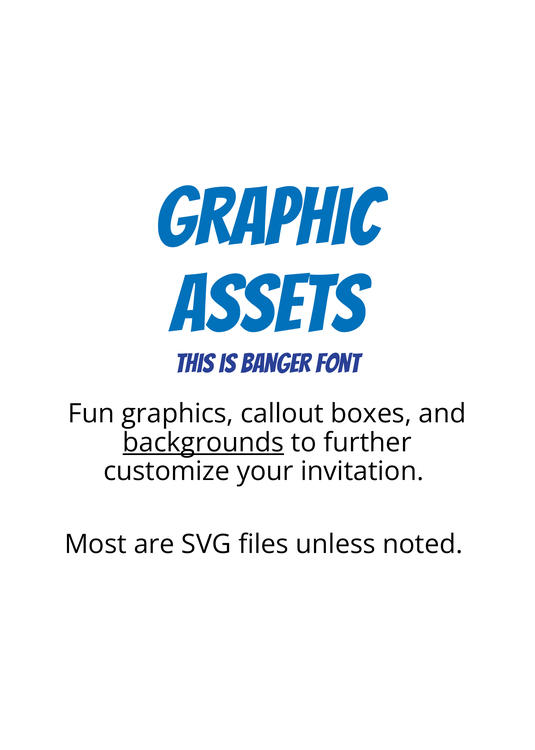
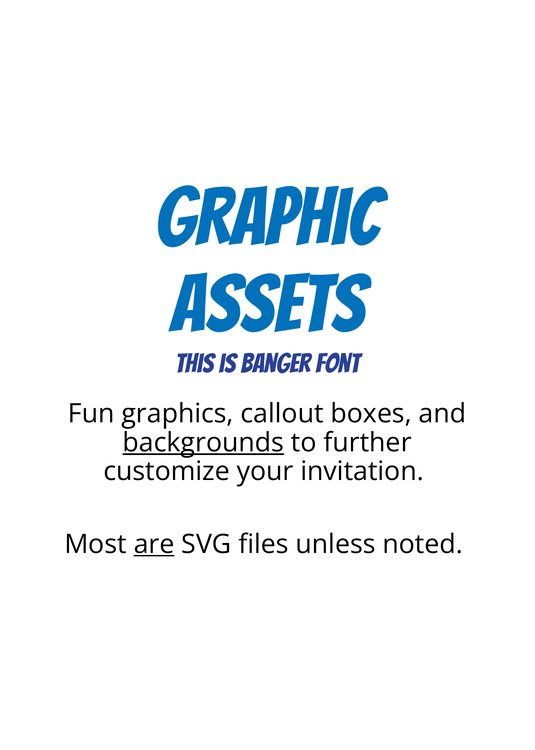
are underline: none -> present
